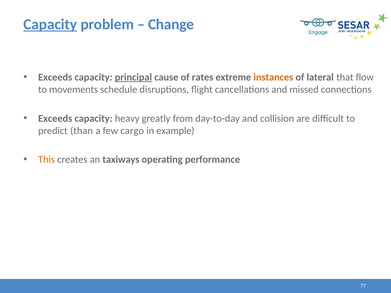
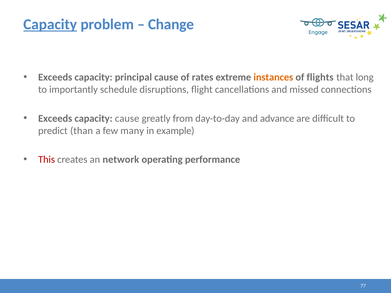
principal underline: present -> none
lateral: lateral -> flights
flow: flow -> long
movements: movements -> importantly
capacity heavy: heavy -> cause
collision: collision -> advance
cargo: cargo -> many
This colour: orange -> red
taxiways: taxiways -> network
